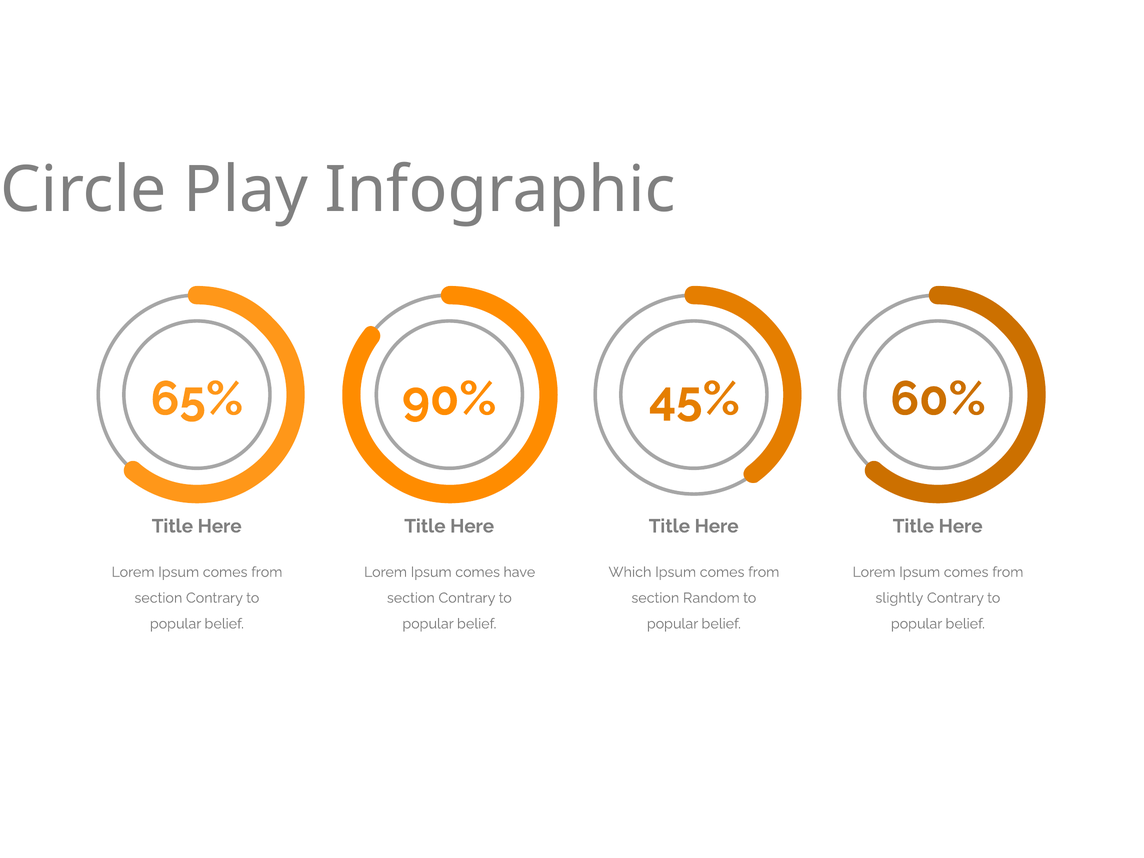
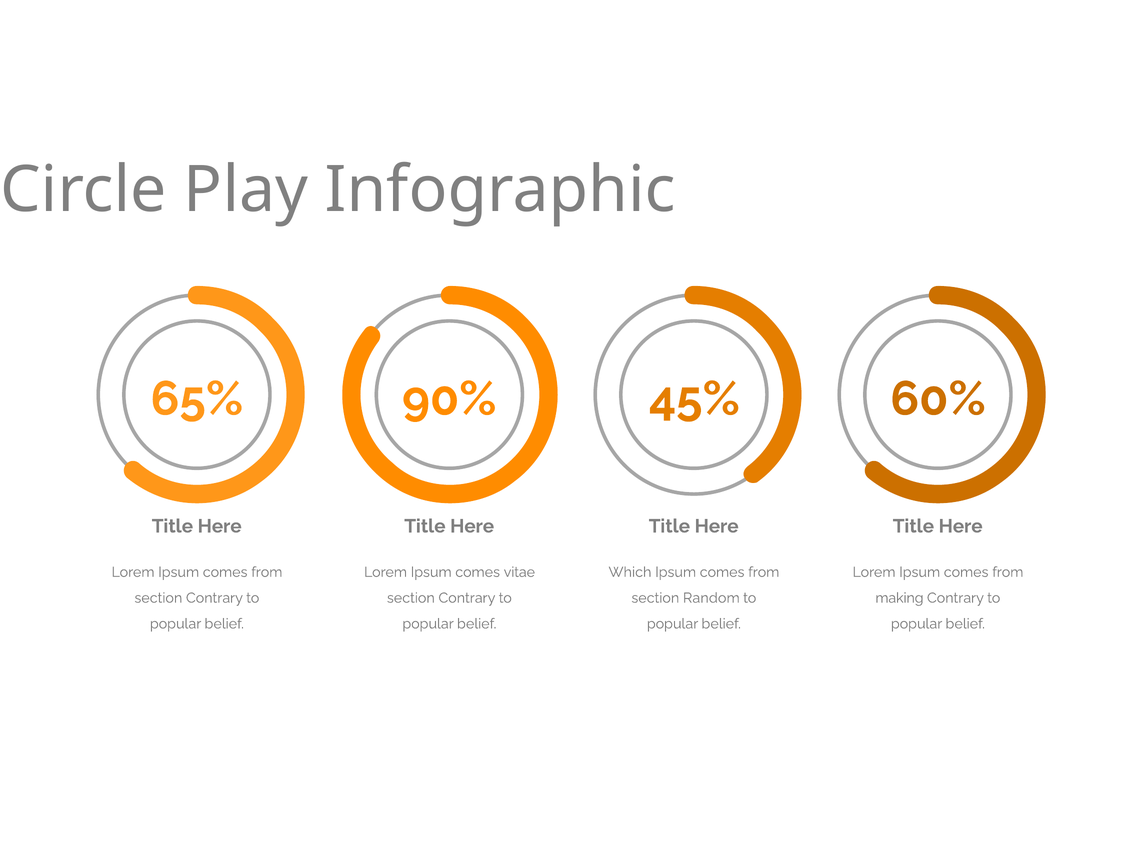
have: have -> vitae
slightly: slightly -> making
